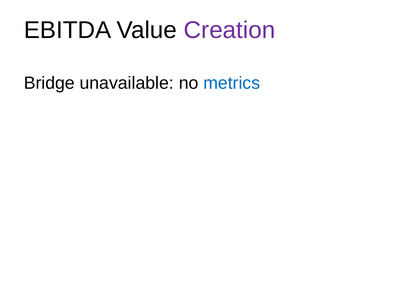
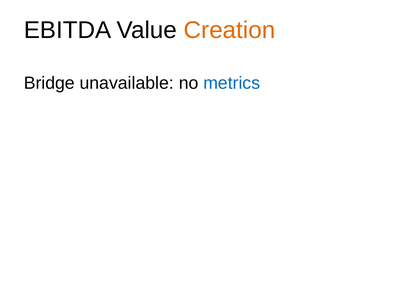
Creation colour: purple -> orange
